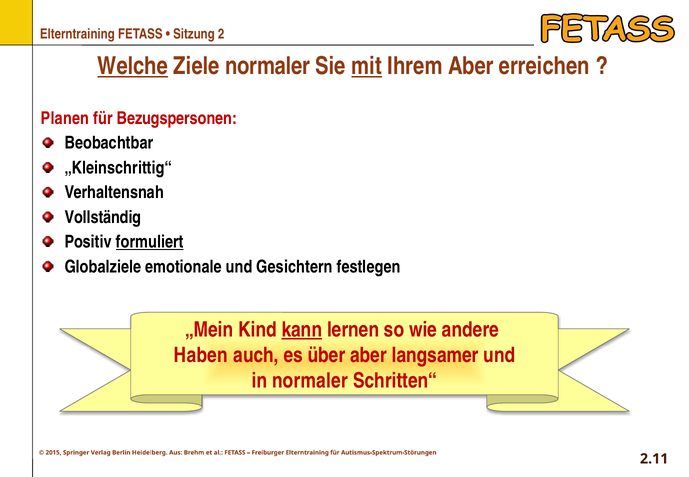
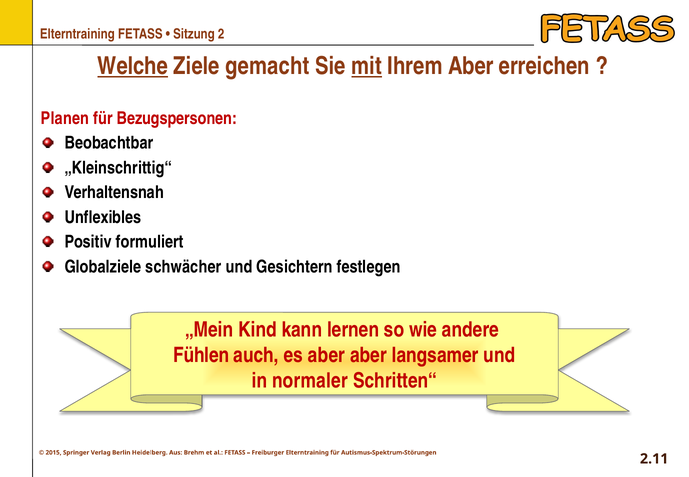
Ziele normaler: normaler -> gemacht
Vollständig: Vollständig -> Unflexibles
formuliert underline: present -> none
emotionale: emotionale -> schwächer
kann underline: present -> none
Haben: Haben -> Fühlen
es über: über -> aber
